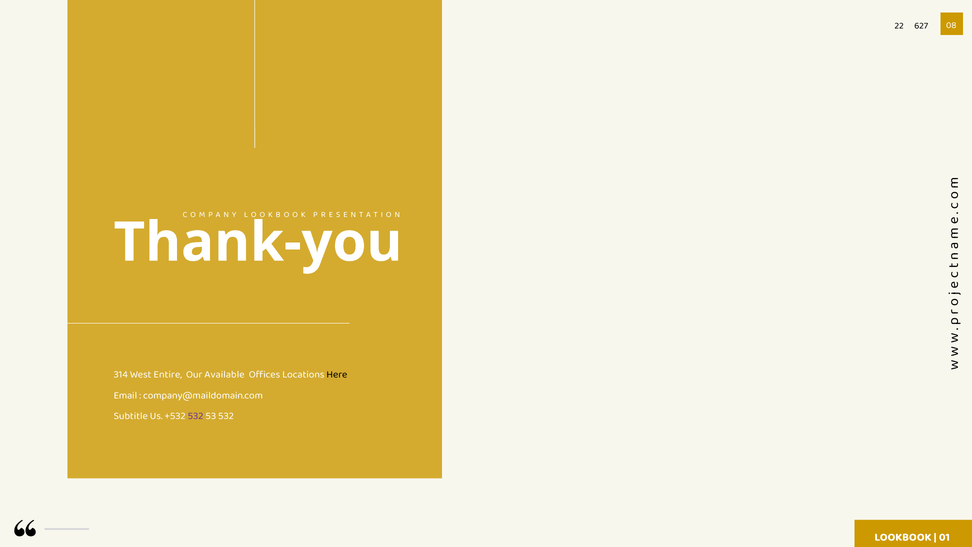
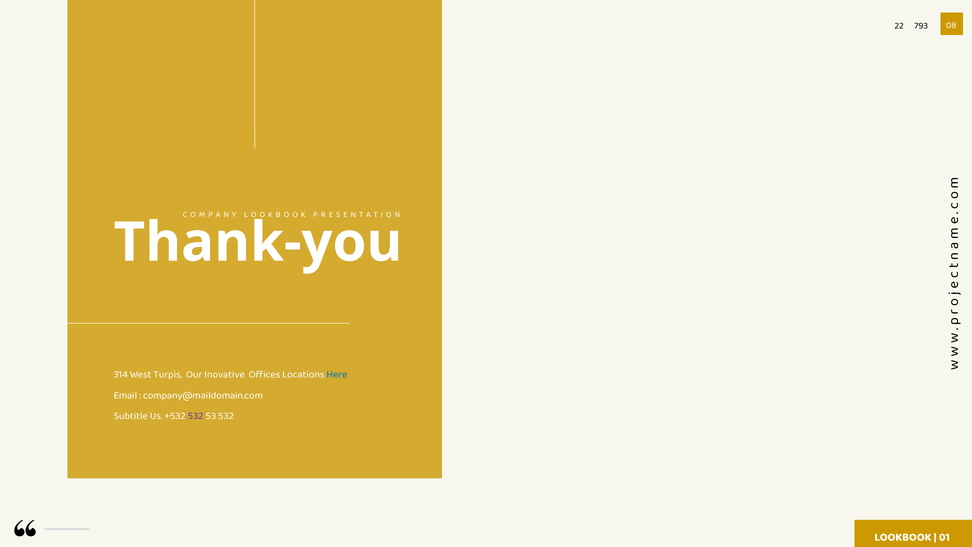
627: 627 -> 793
Entire: Entire -> Turpis
Available: Available -> Inovative
Here colour: black -> blue
